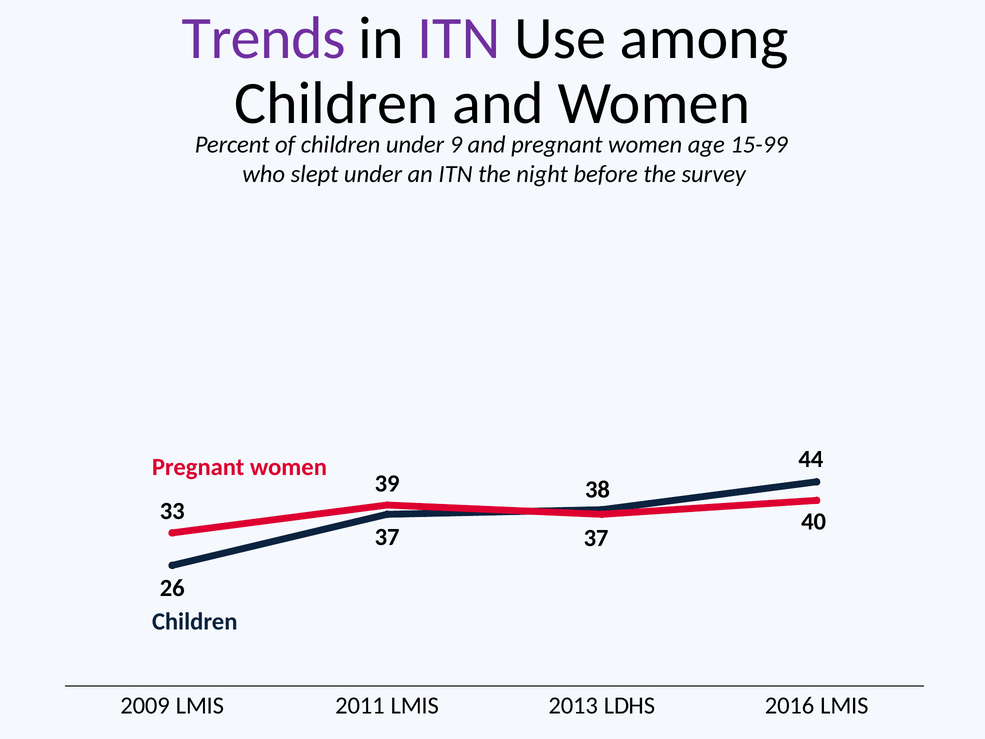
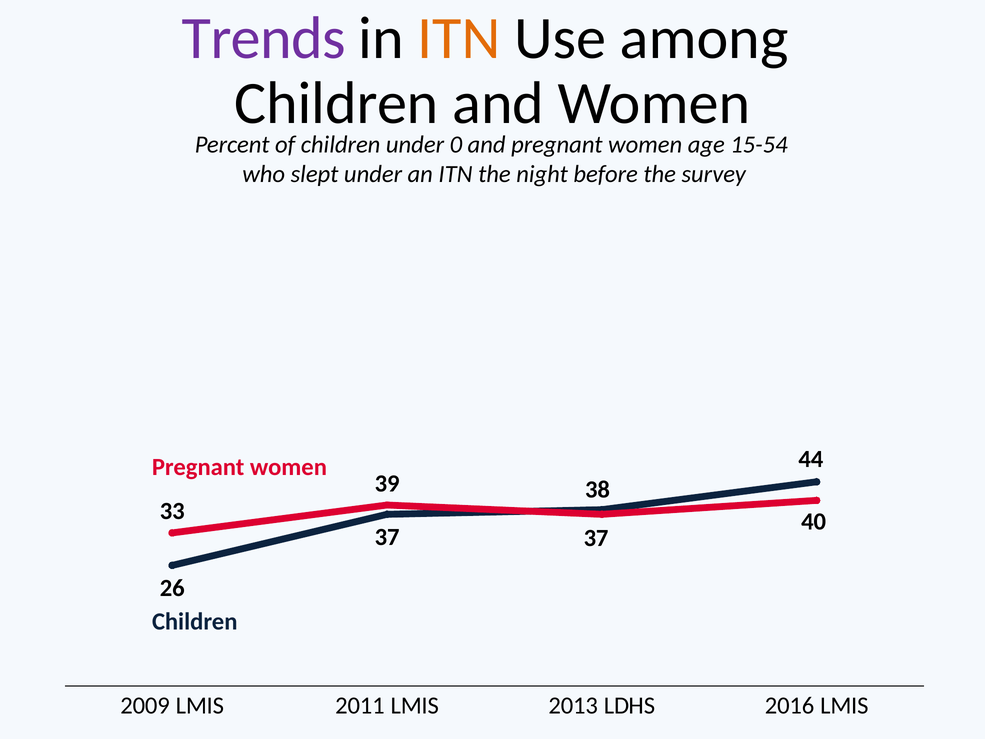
ITN at (459, 38) colour: purple -> orange
9: 9 -> 0
15-99: 15-99 -> 15-54
